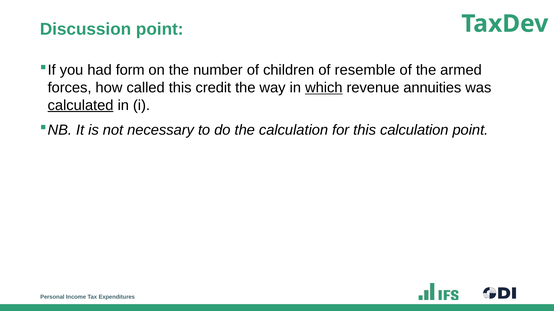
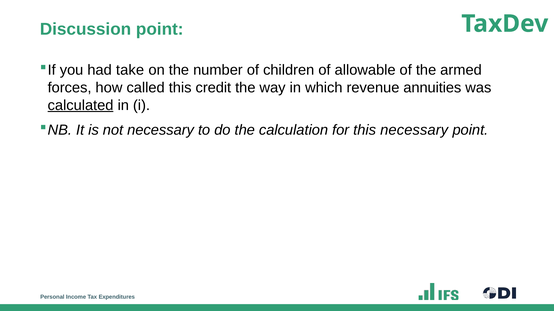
form: form -> take
resemble: resemble -> allowable
which underline: present -> none
this calculation: calculation -> necessary
